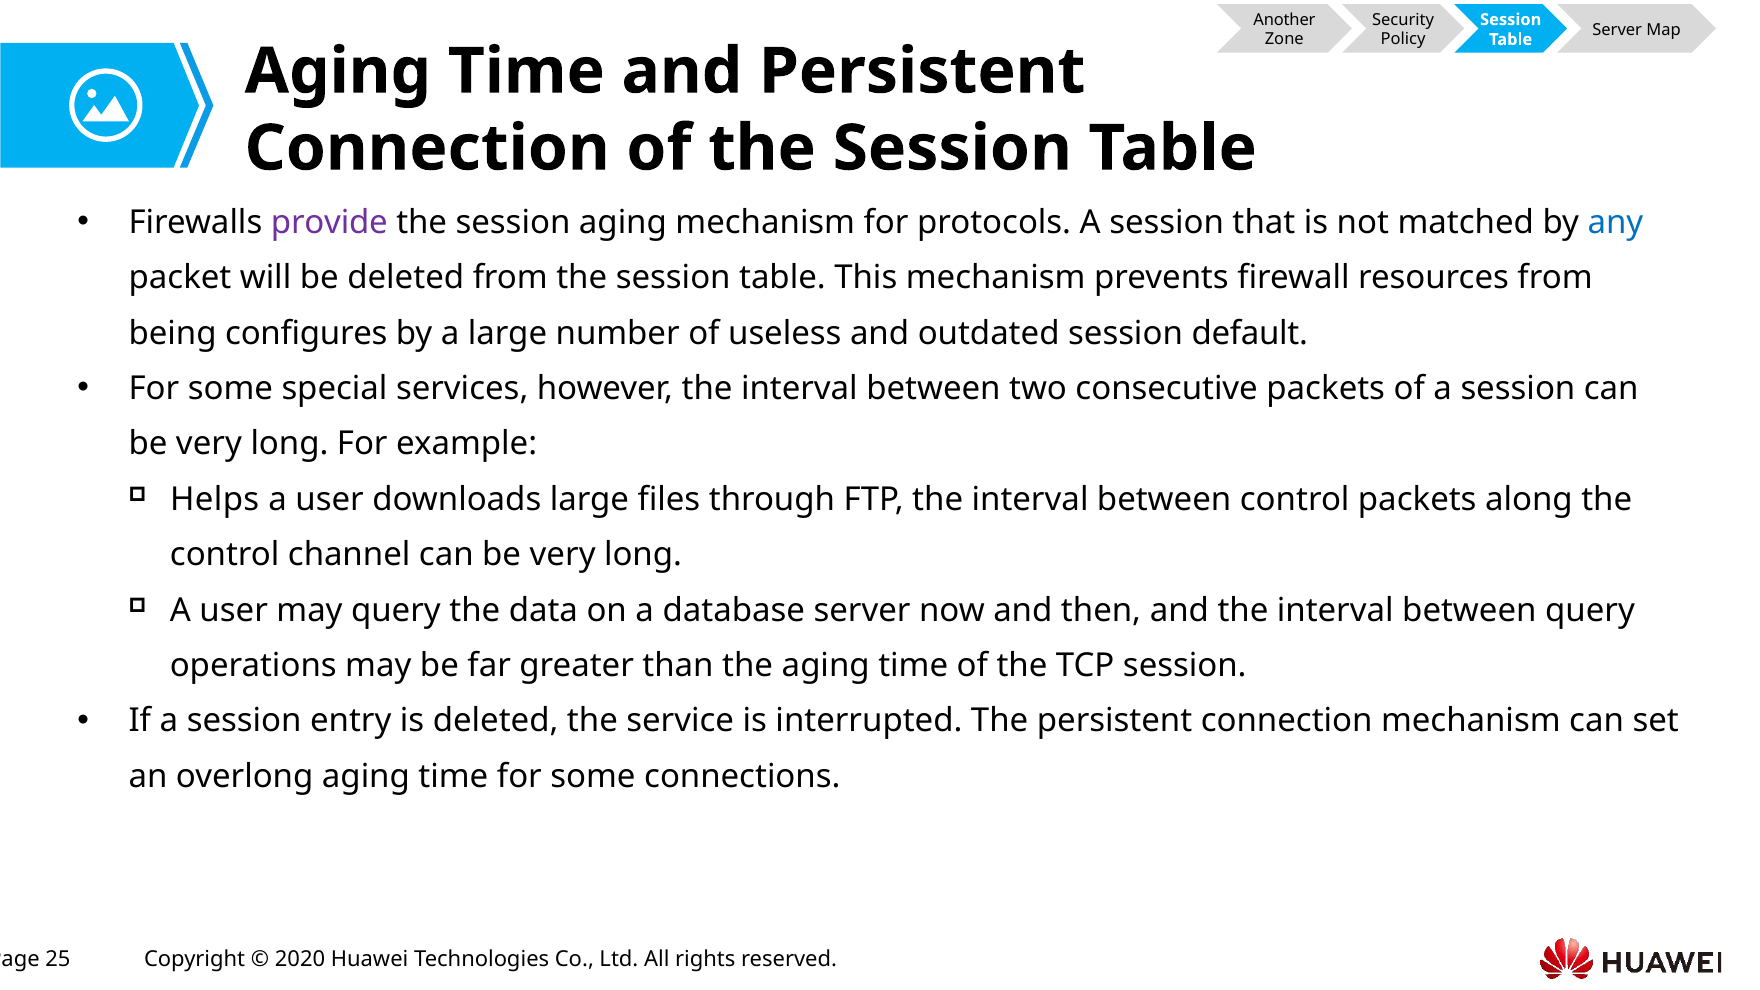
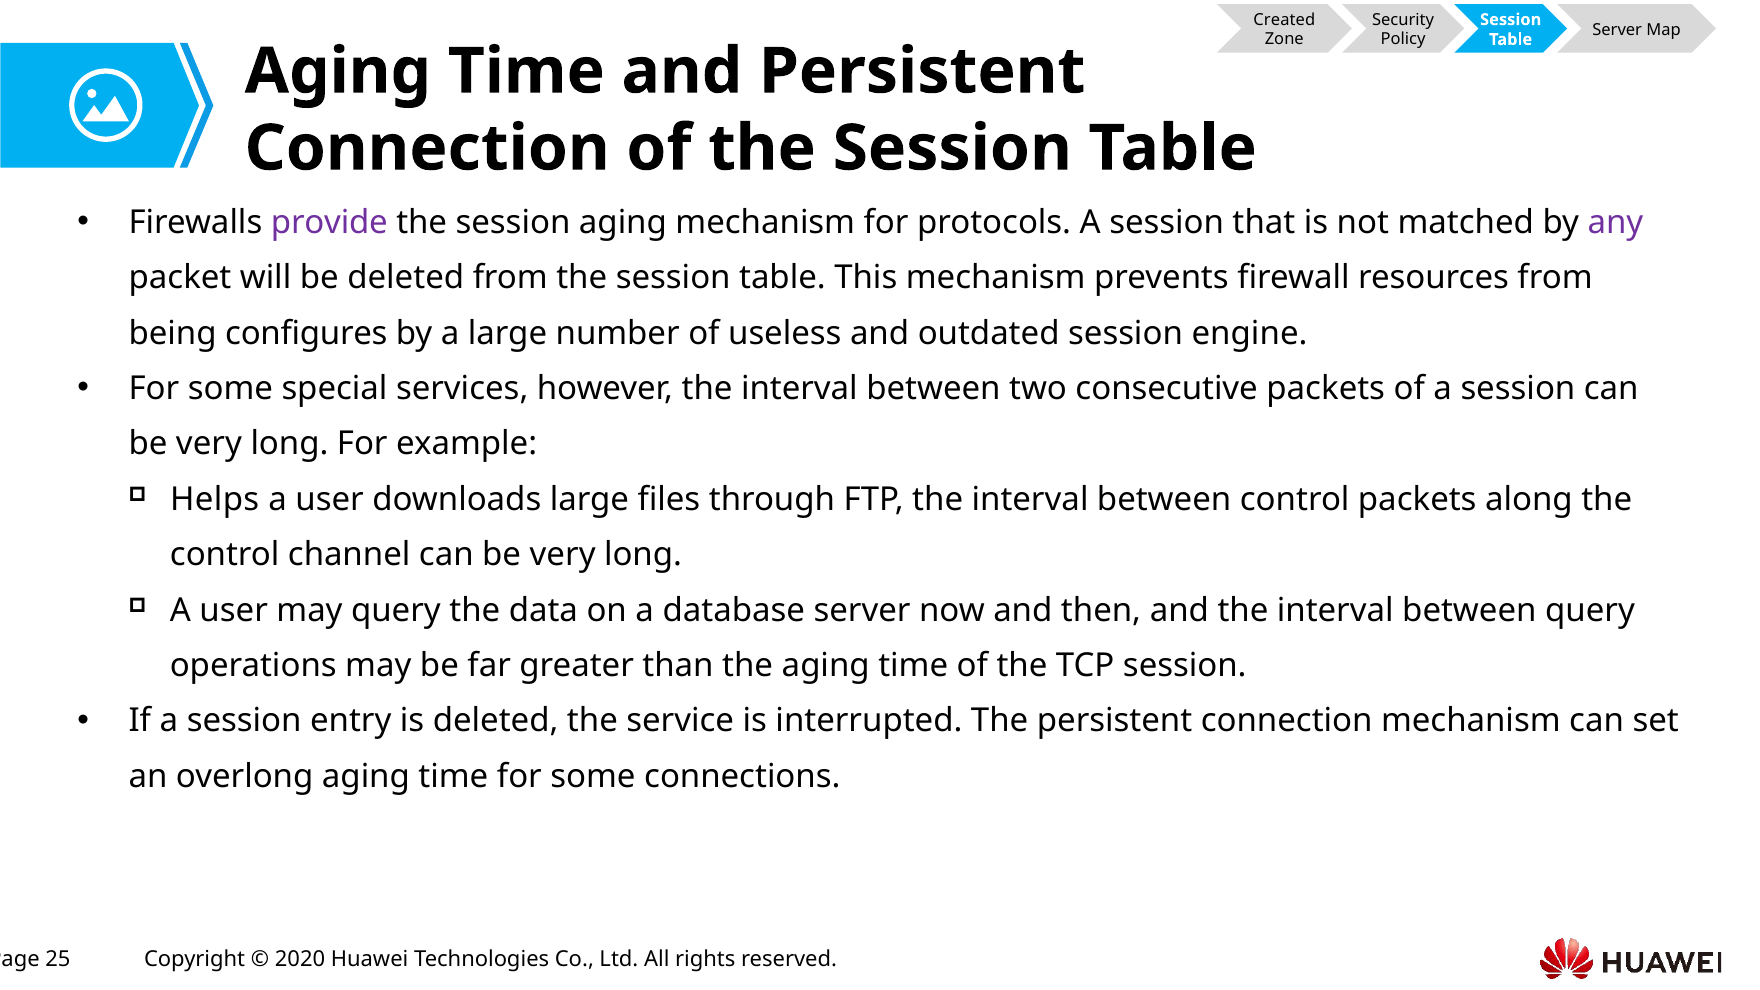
Another: Another -> Created
any colour: blue -> purple
default: default -> engine
